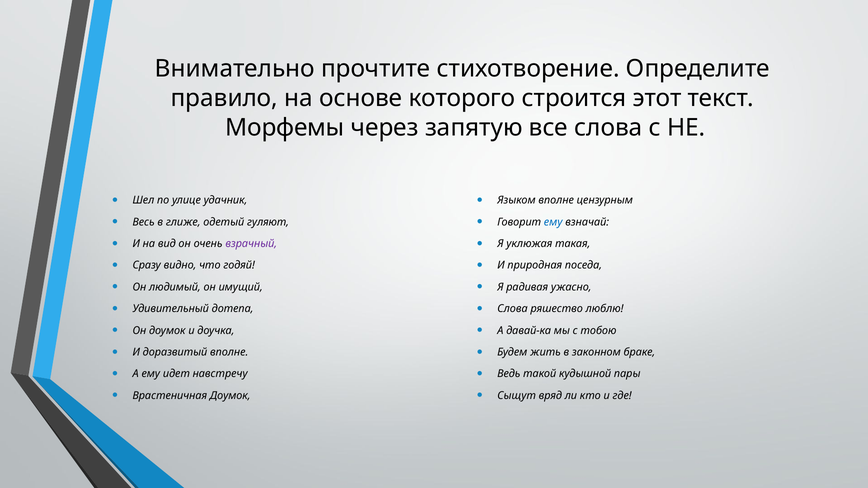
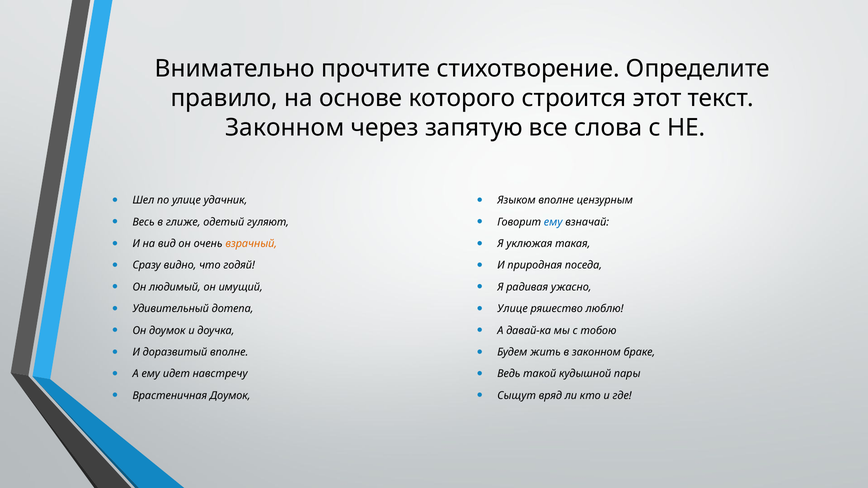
Морфемы at (285, 128): Морфемы -> Законном
взрачный colour: purple -> orange
Слова at (513, 309): Слова -> Улице
